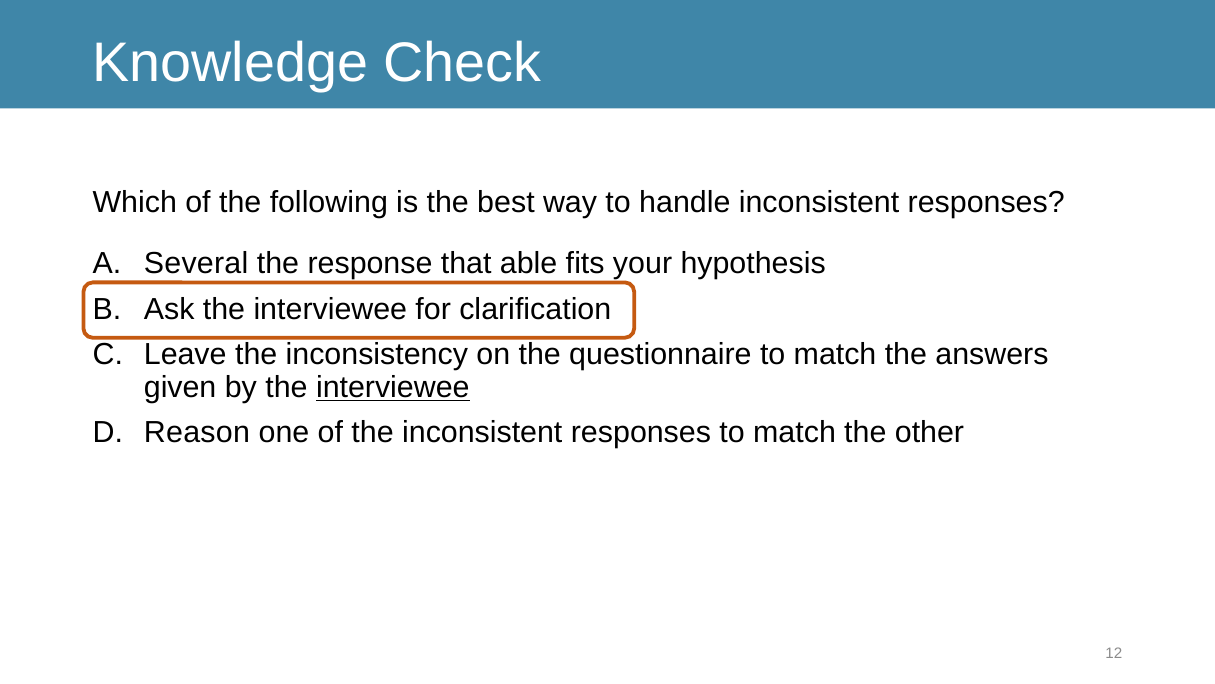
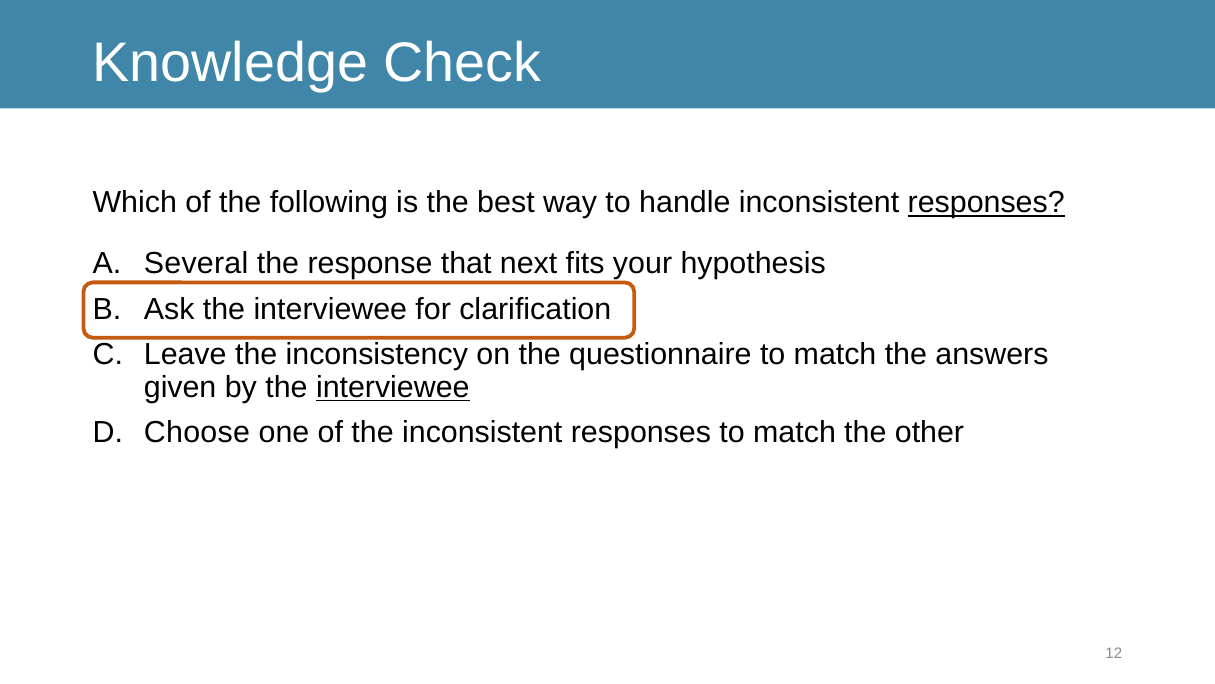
responses at (986, 203) underline: none -> present
able: able -> next
Reason: Reason -> Choose
